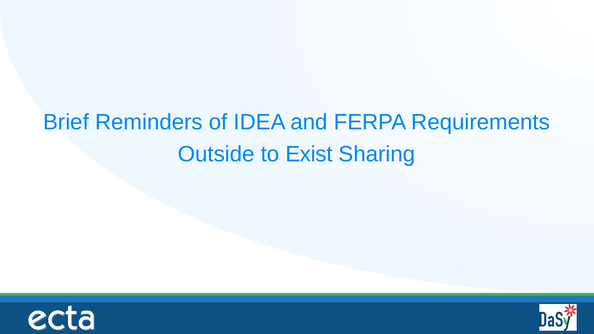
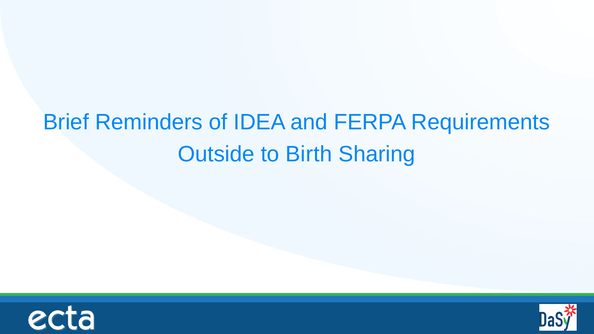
Exist: Exist -> Birth
